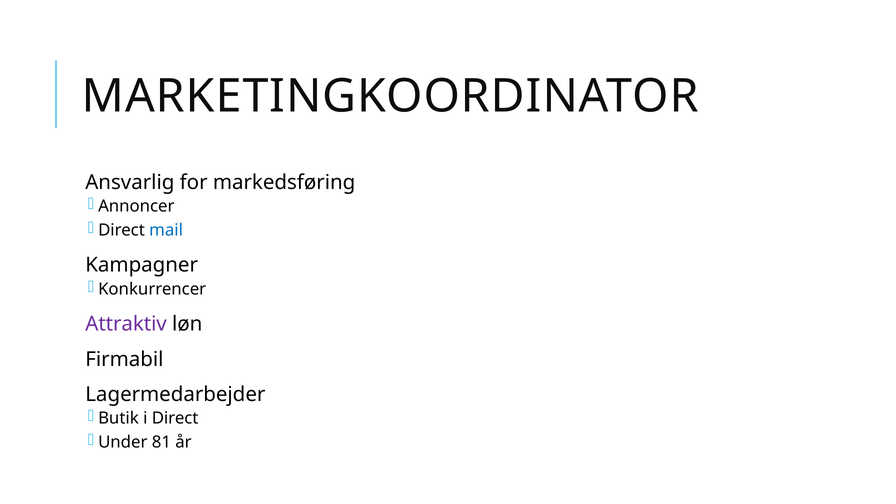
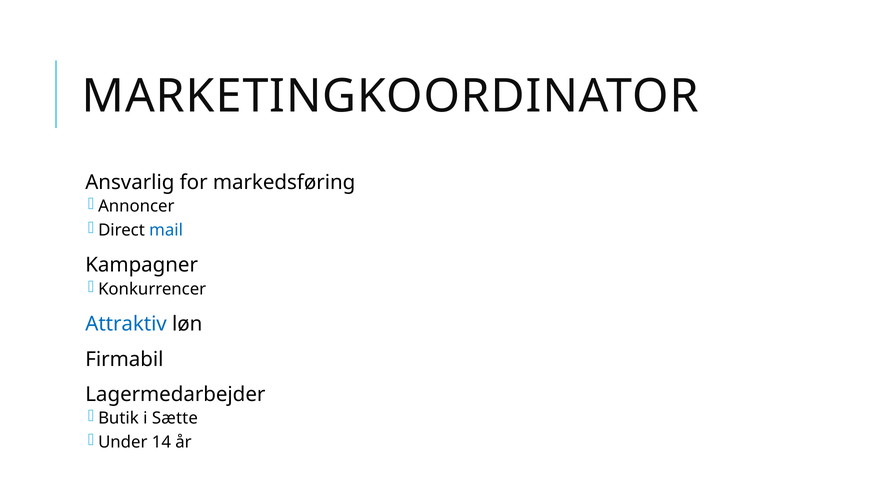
Attraktiv colour: purple -> blue
i Direct: Direct -> Sætte
81: 81 -> 14
